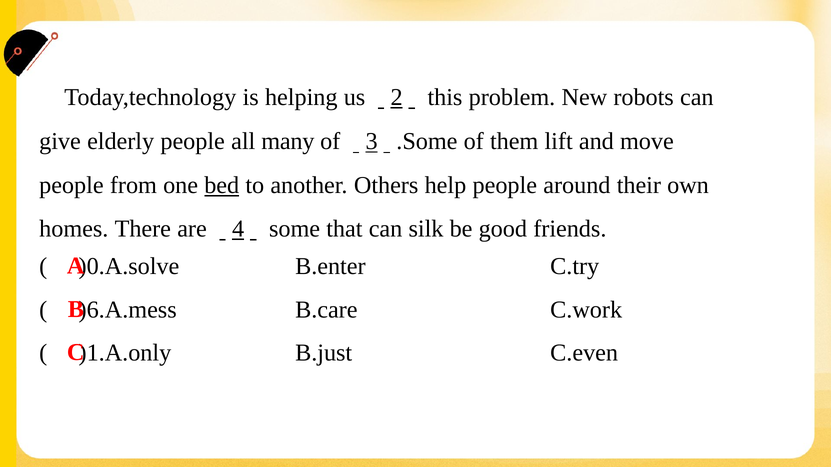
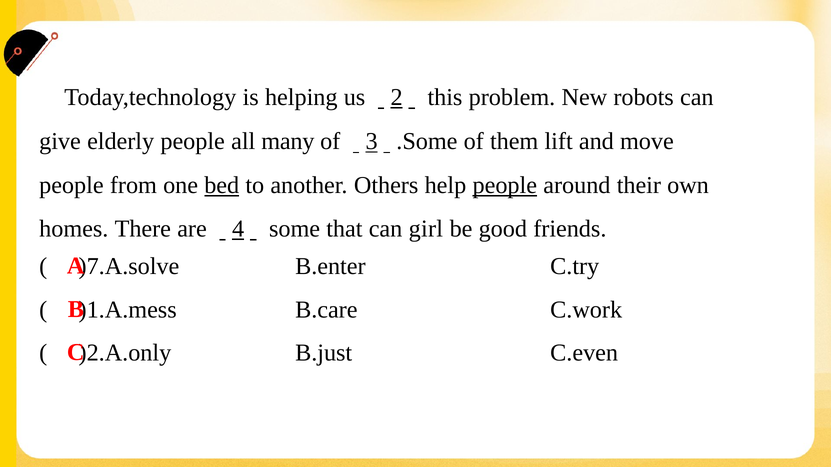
people at (505, 186) underline: none -> present
silk: silk -> girl
)0.A.solve: )0.A.solve -> )7.A.solve
)6.A.mess: )6.A.mess -> )1.A.mess
)1.A.only: )1.A.only -> )2.A.only
